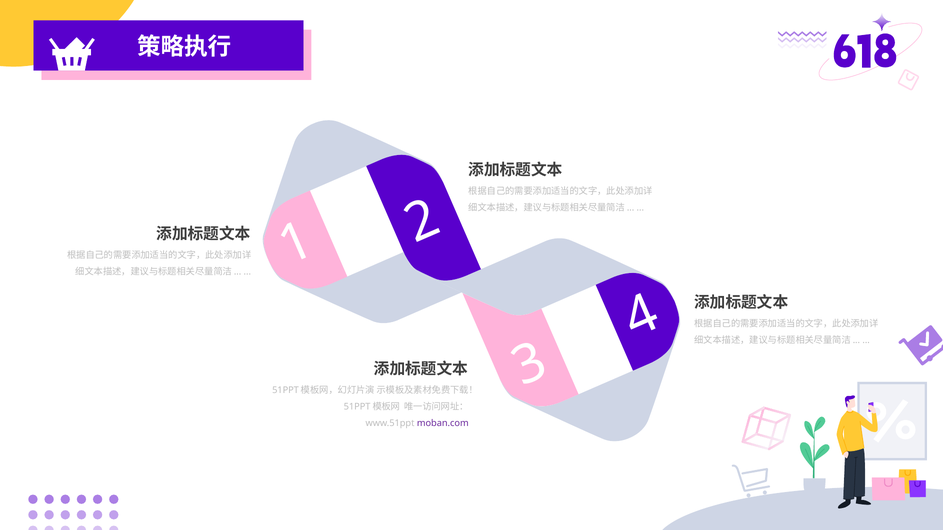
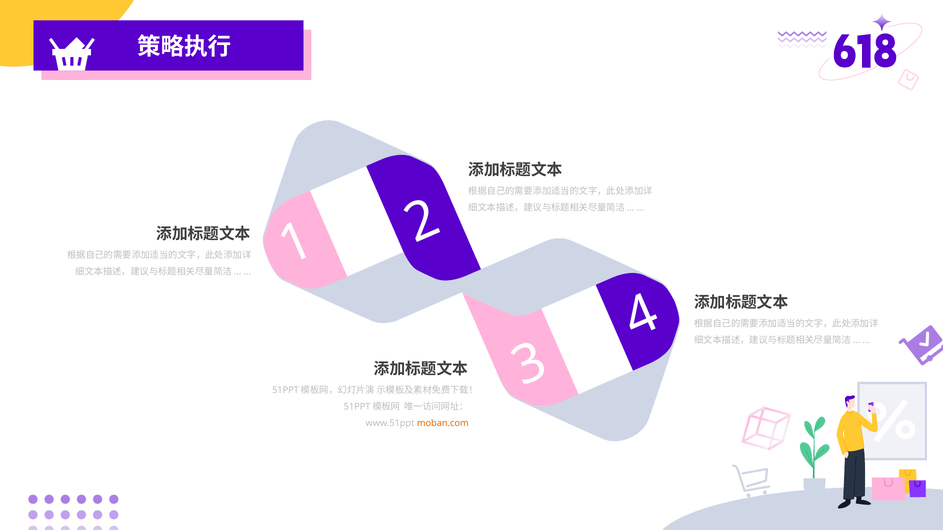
moban.com colour: purple -> orange
